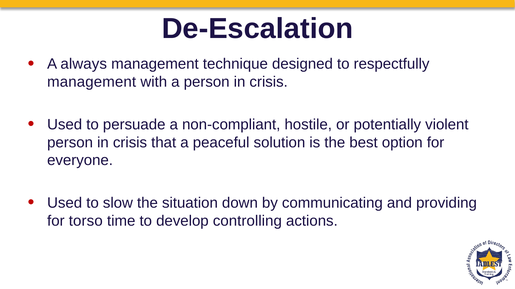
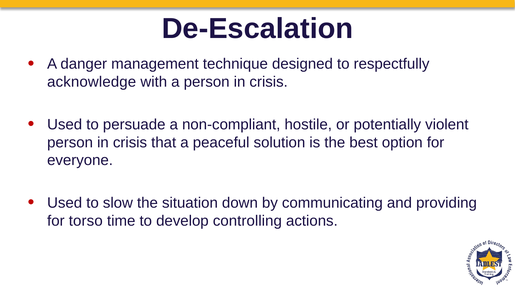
always: always -> danger
management at (92, 82): management -> acknowledge
